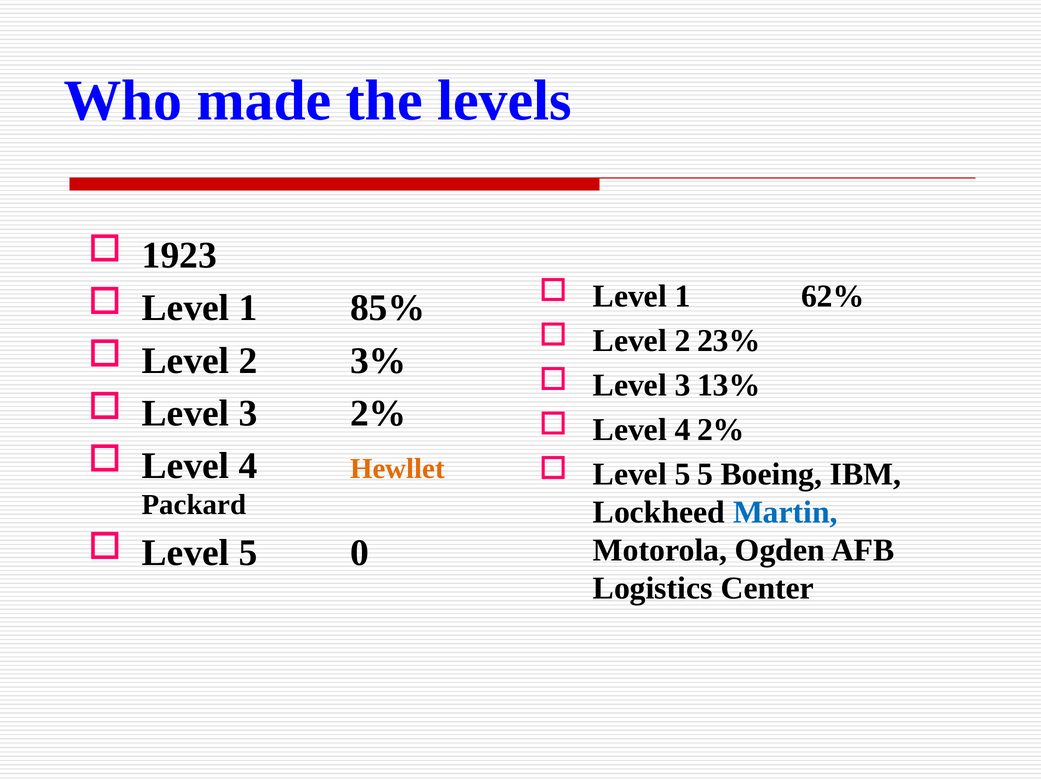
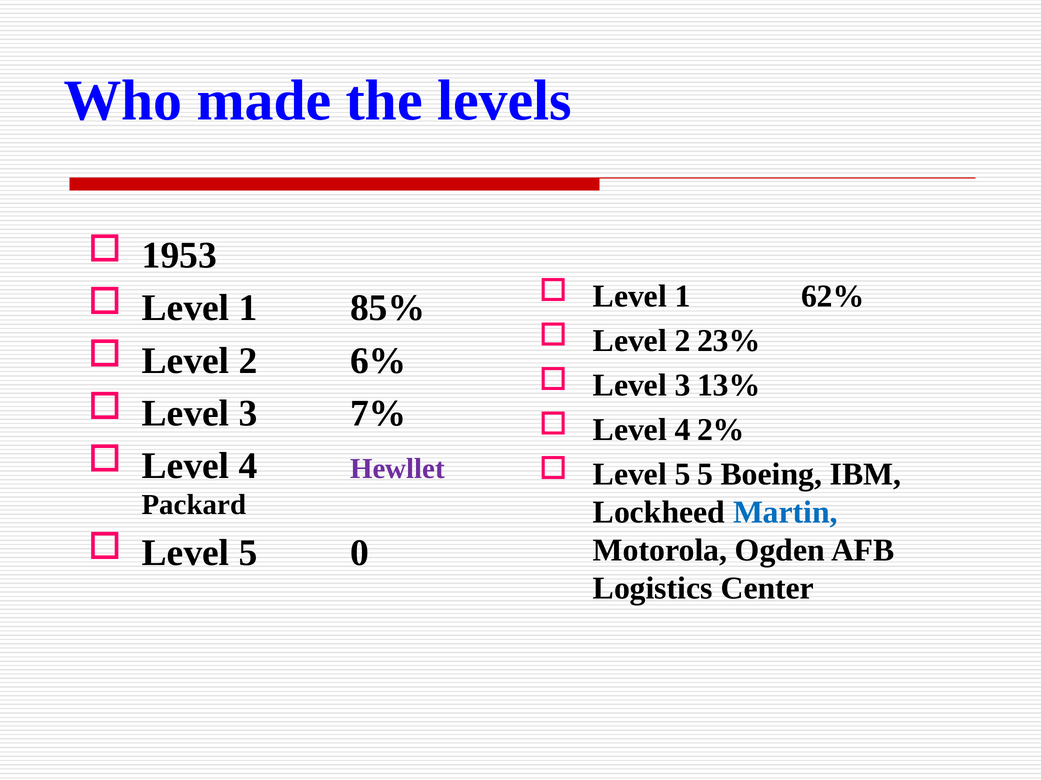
1923: 1923 -> 1953
3%: 3% -> 6%
2%: 2% -> 7%
Hewllet colour: orange -> purple
